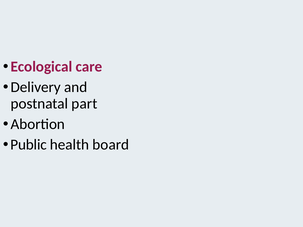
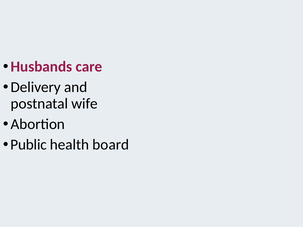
Ecological: Ecological -> Husbands
part: part -> wife
